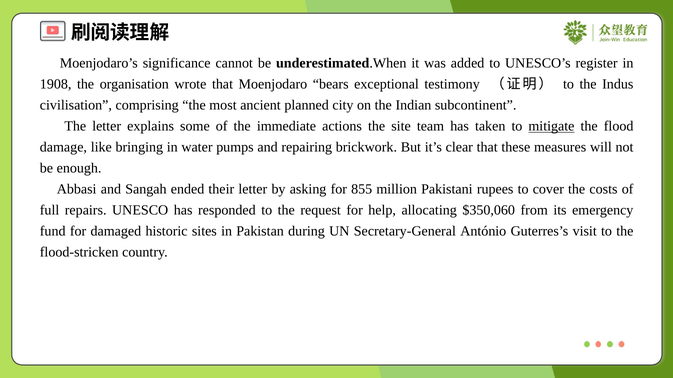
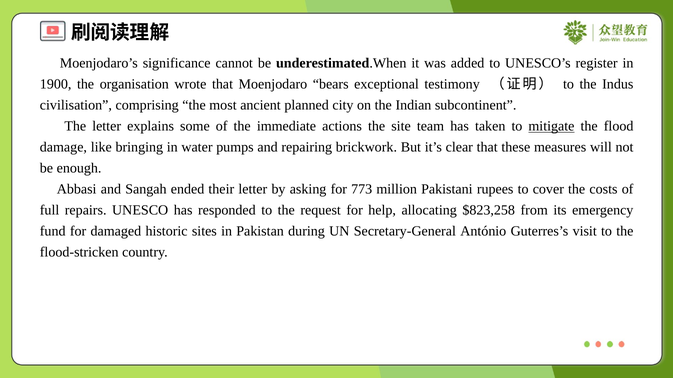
1908: 1908 -> 1900
855: 855 -> 773
$350,060: $350,060 -> $823,258
